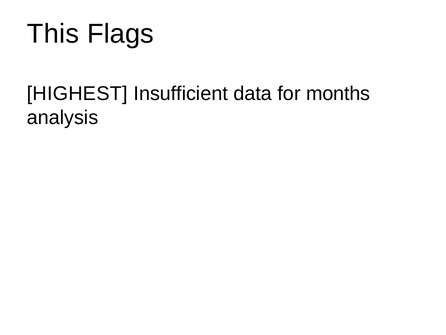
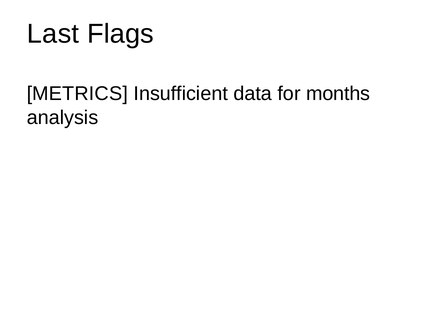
This: This -> Last
HIGHEST: HIGHEST -> METRICS
